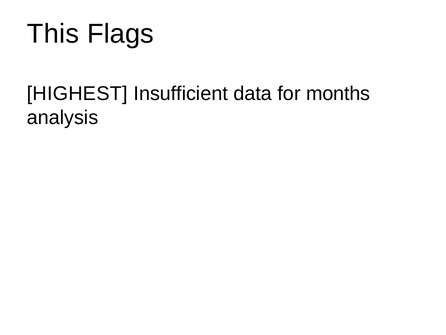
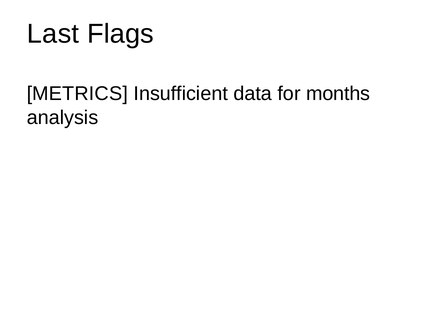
This: This -> Last
HIGHEST: HIGHEST -> METRICS
